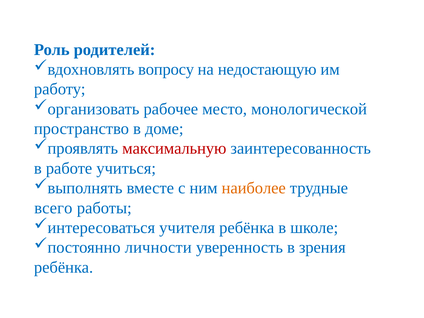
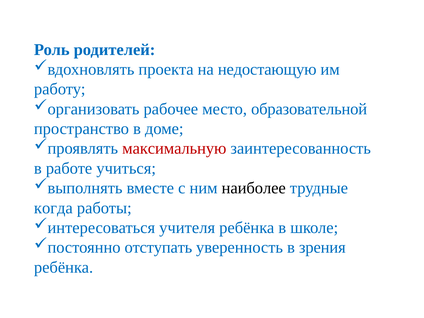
вопросу: вопросу -> проекта
монологической: монологической -> образовательной
наиболее colour: orange -> black
всего: всего -> когда
личности: личности -> отступать
